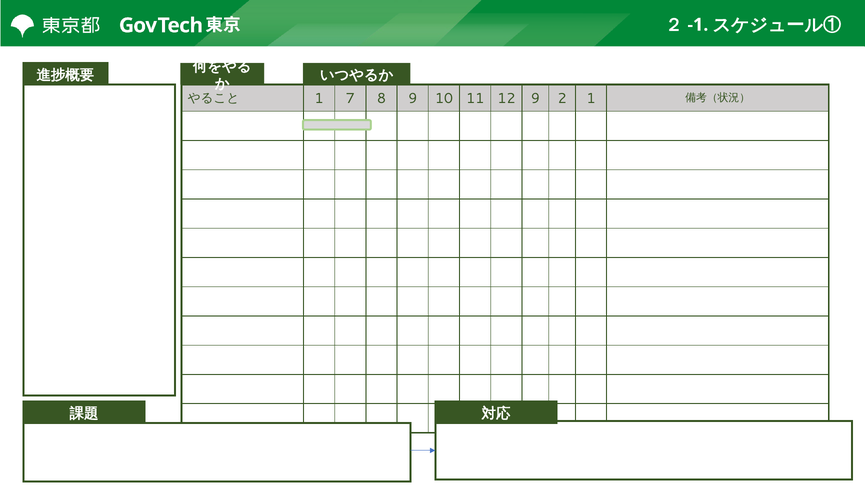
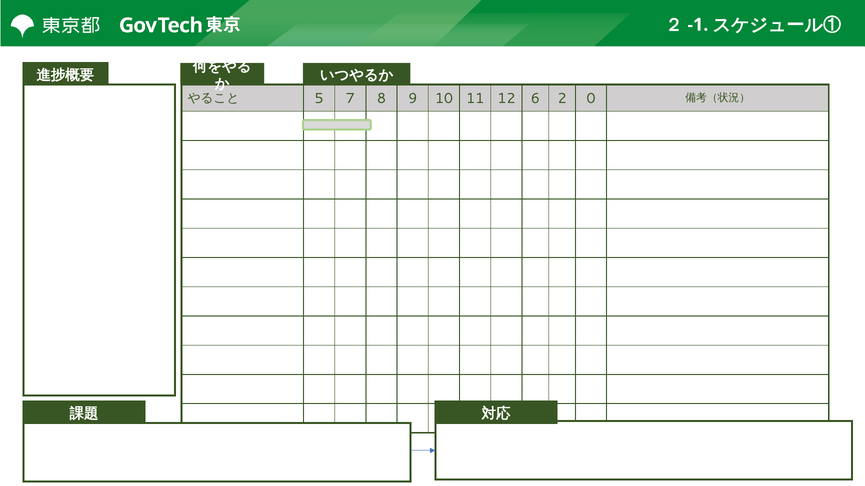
1 at (319, 99): 1 -> 5
12 9: 9 -> 6
2 1: 1 -> 0
